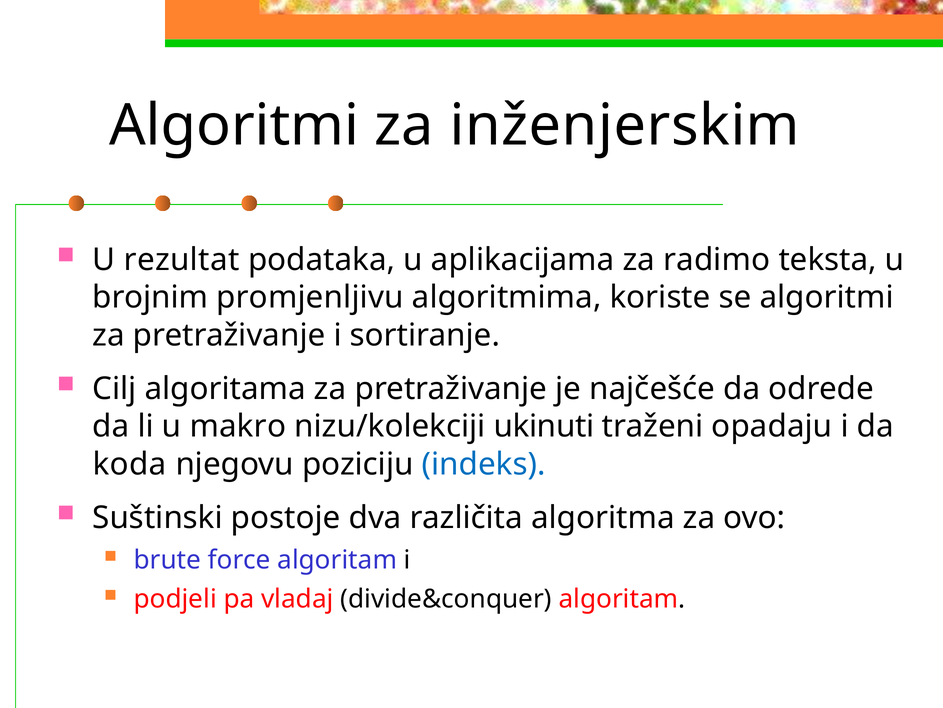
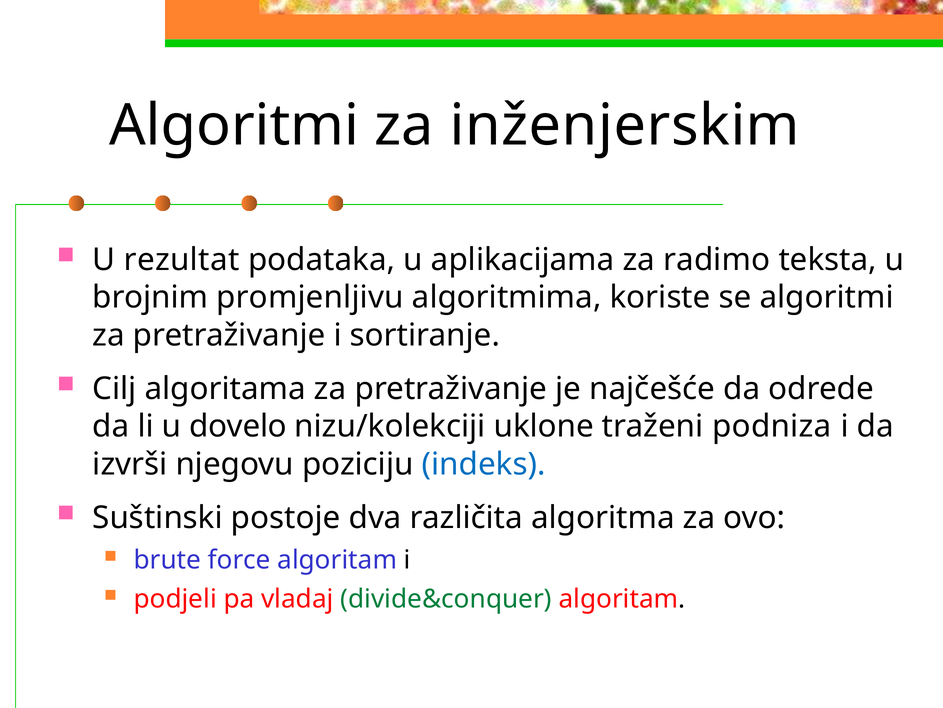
makro: makro -> dovelo
ukinuti: ukinuti -> uklone
opadaju: opadaju -> podniza
koda: koda -> izvrši
divide&conquer colour: black -> green
